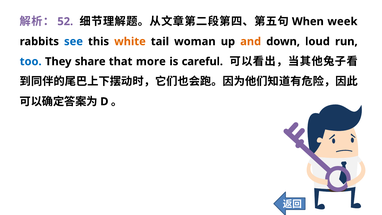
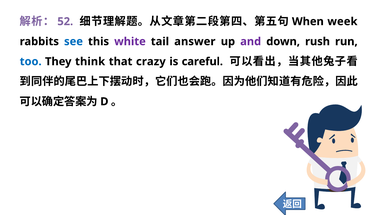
white colour: orange -> purple
woman: woman -> answer
and colour: orange -> purple
loud: loud -> rush
share: share -> think
more: more -> crazy
